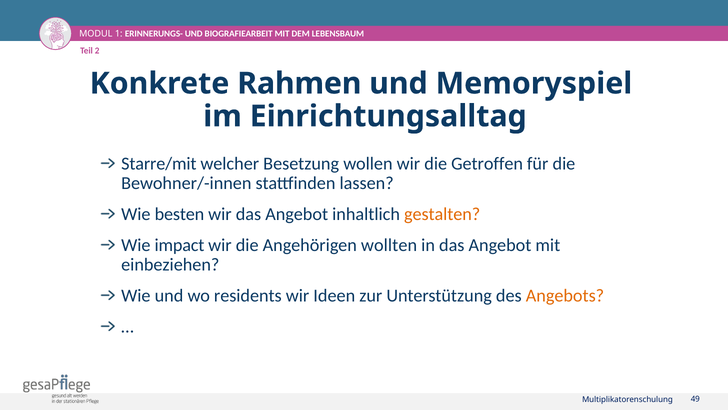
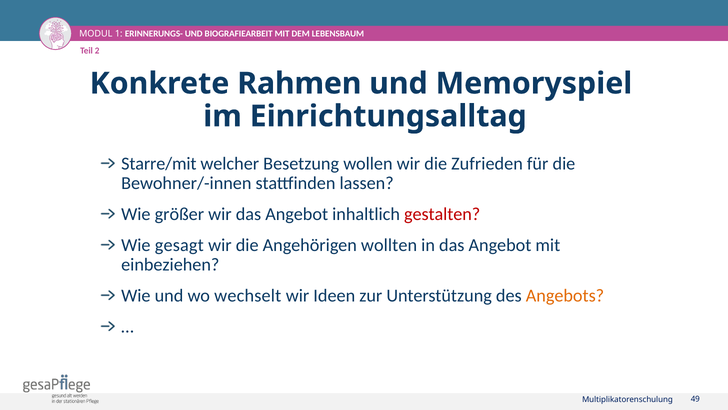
Getroffen: Getroffen -> Zufrieden
besten: besten -> größer
gestalten colour: orange -> red
impact: impact -> gesagt
residents: residents -> wechselt
